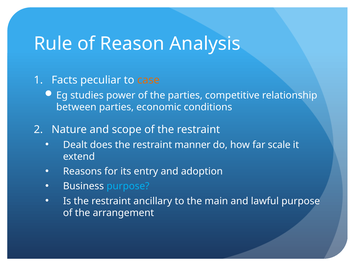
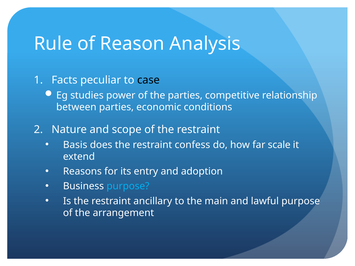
case colour: orange -> black
Dealt: Dealt -> Basis
manner: manner -> confess
